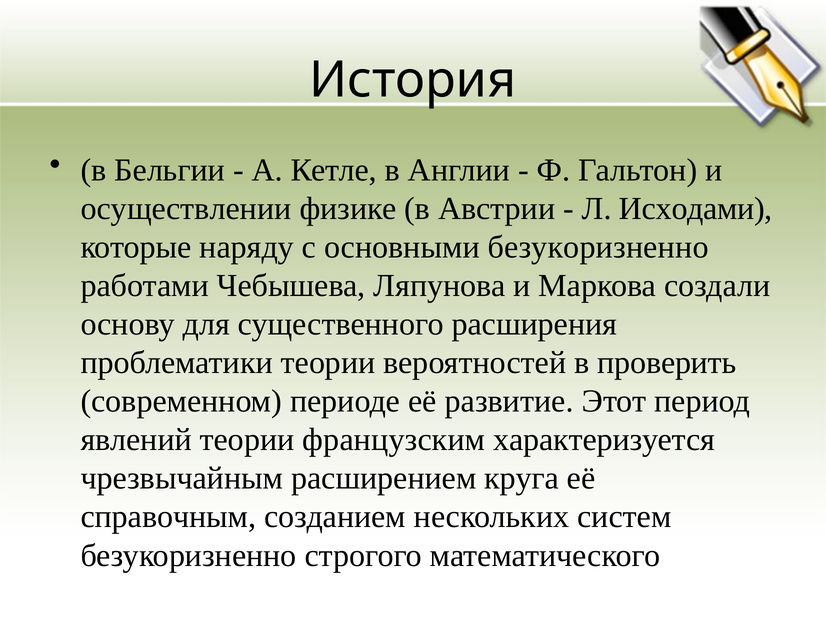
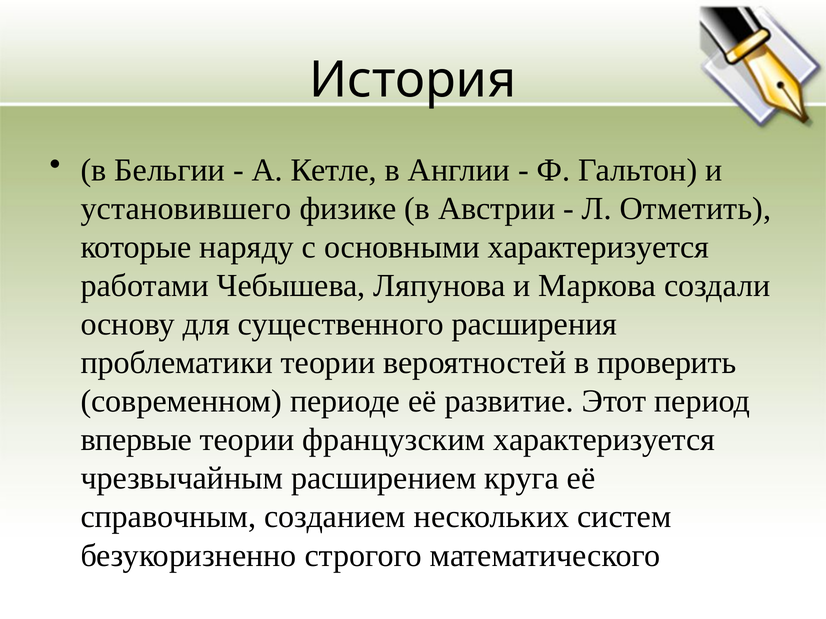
осуществлении: осуществлении -> установившего
Исходами: Исходами -> Отметить
основными безукоризненно: безукоризненно -> характеризуется
явлений: явлений -> впервые
